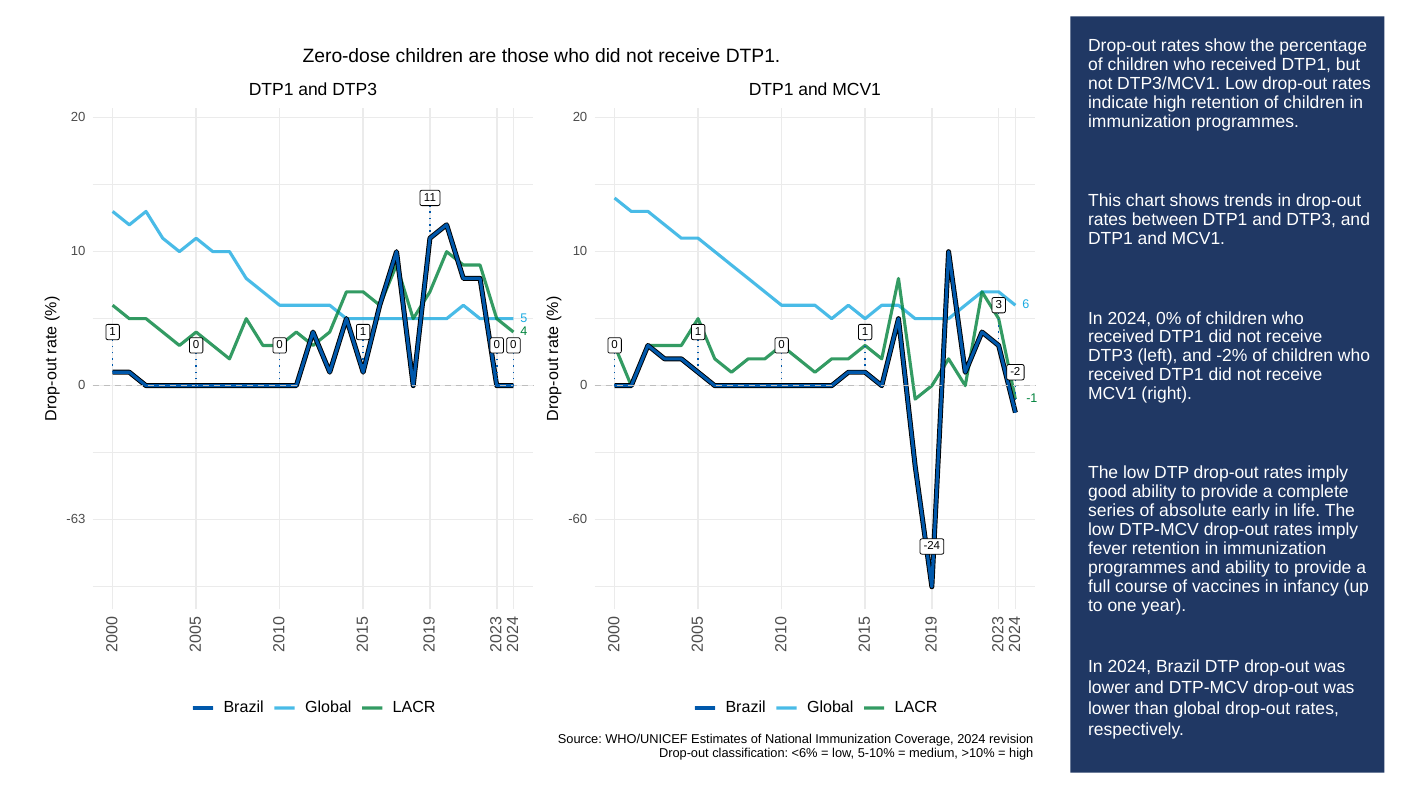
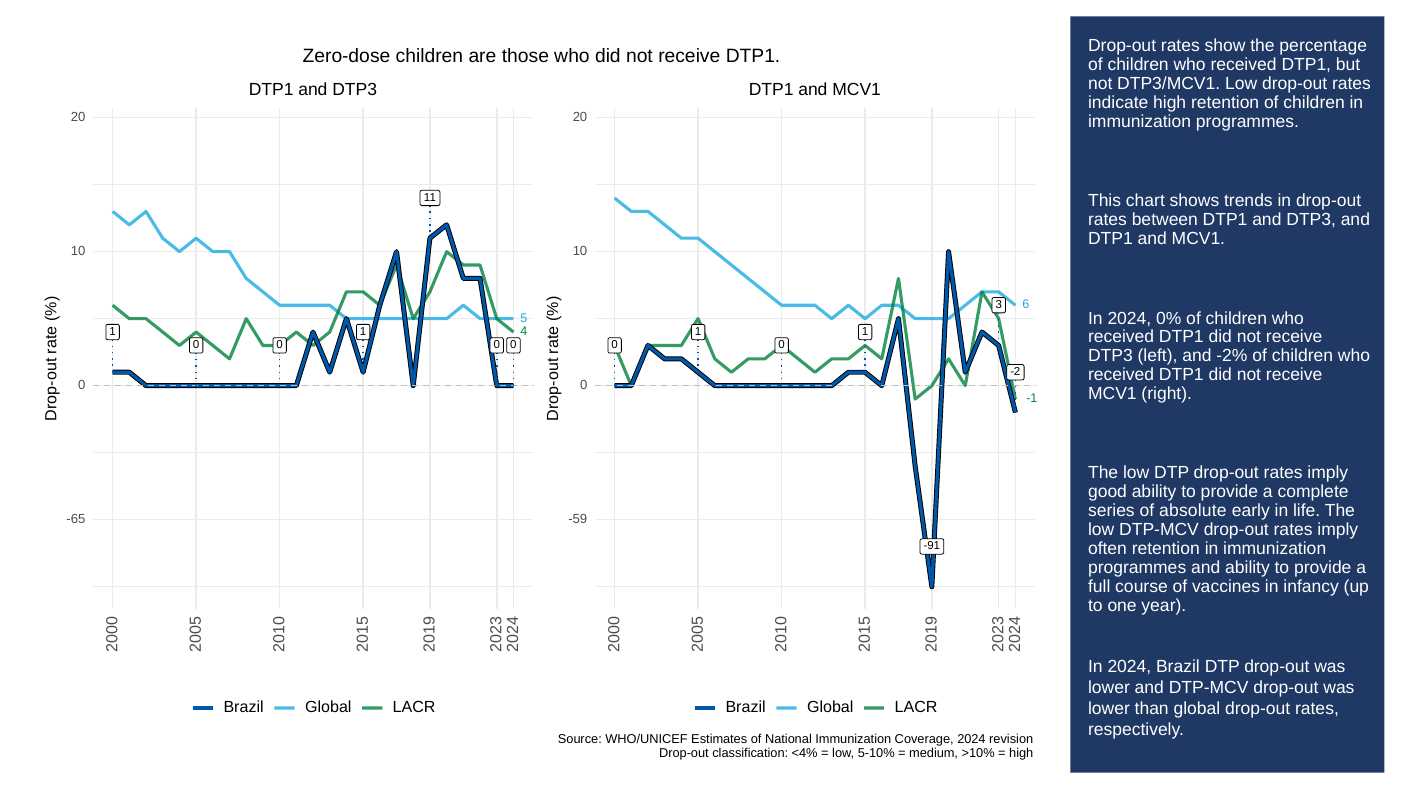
-63: -63 -> -65
-60: -60 -> -59
-24: -24 -> -91
fever: fever -> often
<6%: <6% -> <4%
